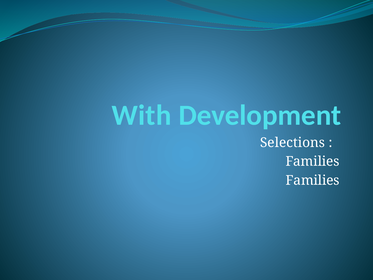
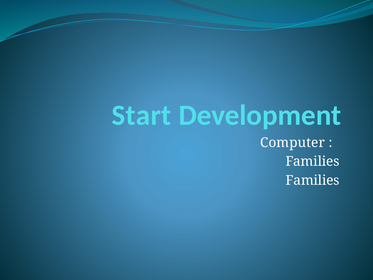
With: With -> Start
Selections: Selections -> Computer
